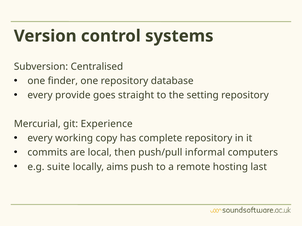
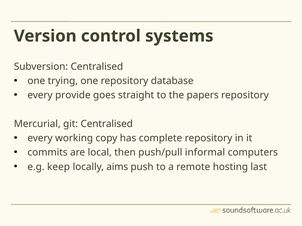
finder: finder -> trying
setting: setting -> papers
git Experience: Experience -> Centralised
suite: suite -> keep
